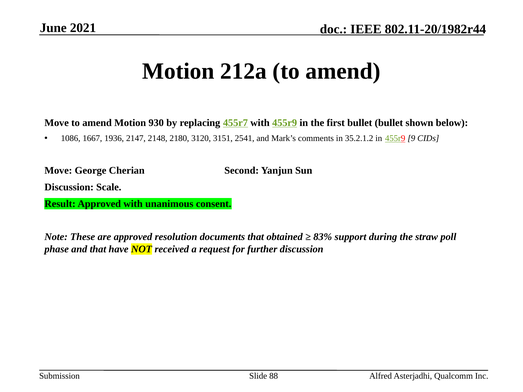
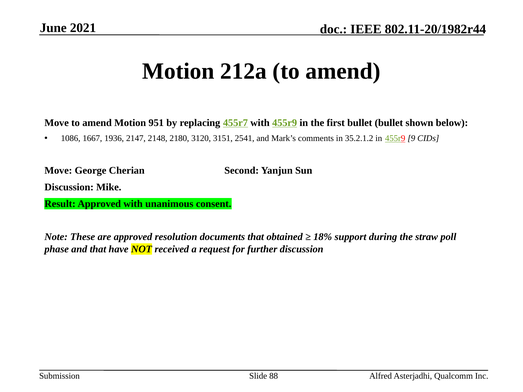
930: 930 -> 951
Scale: Scale -> Mike
83%: 83% -> 18%
